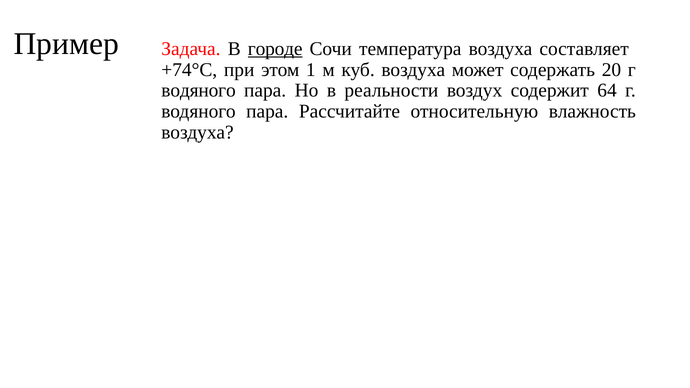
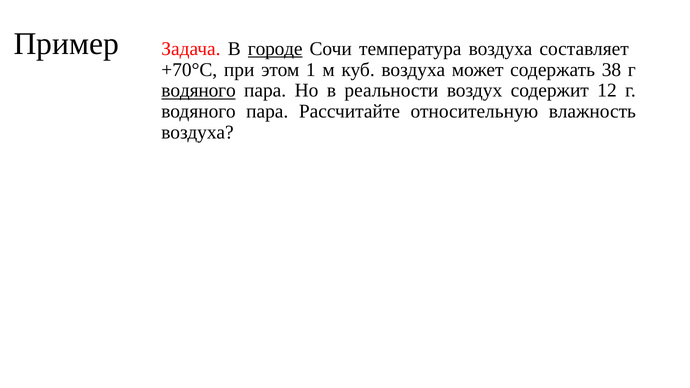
+74°С: +74°С -> +70°С
20: 20 -> 38
водяного at (199, 91) underline: none -> present
64: 64 -> 12
